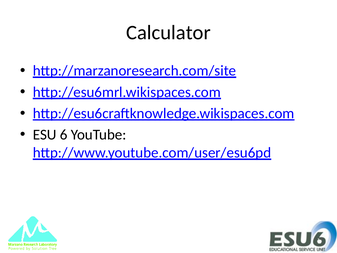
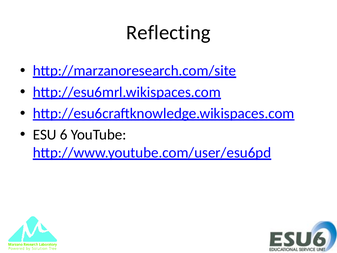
Calculator: Calculator -> Reflecting
